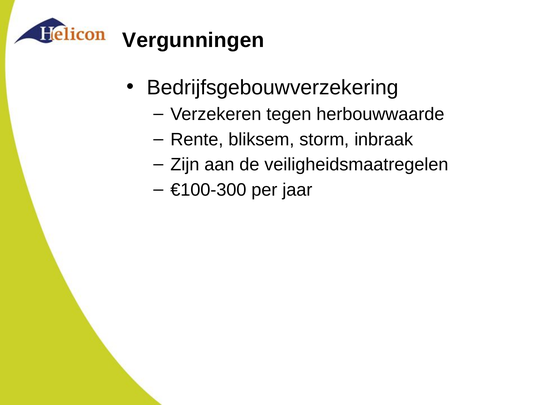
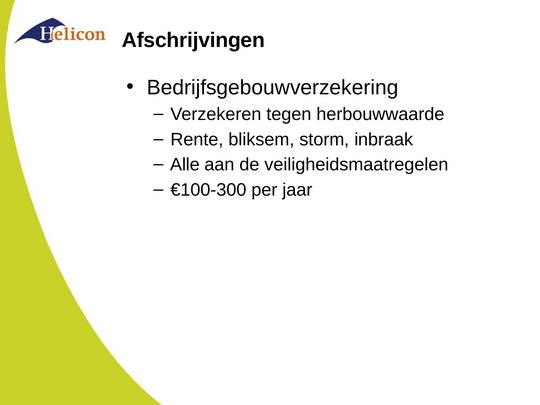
Vergunningen: Vergunningen -> Afschrijvingen
Zijn: Zijn -> Alle
